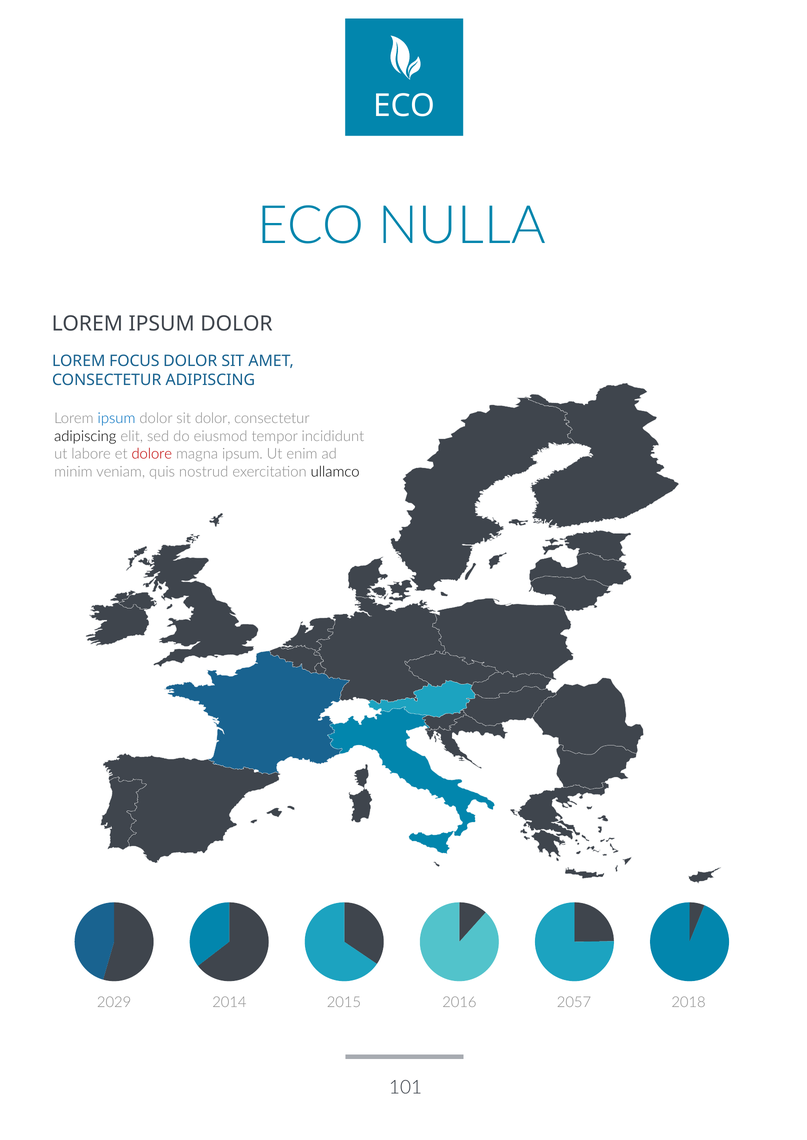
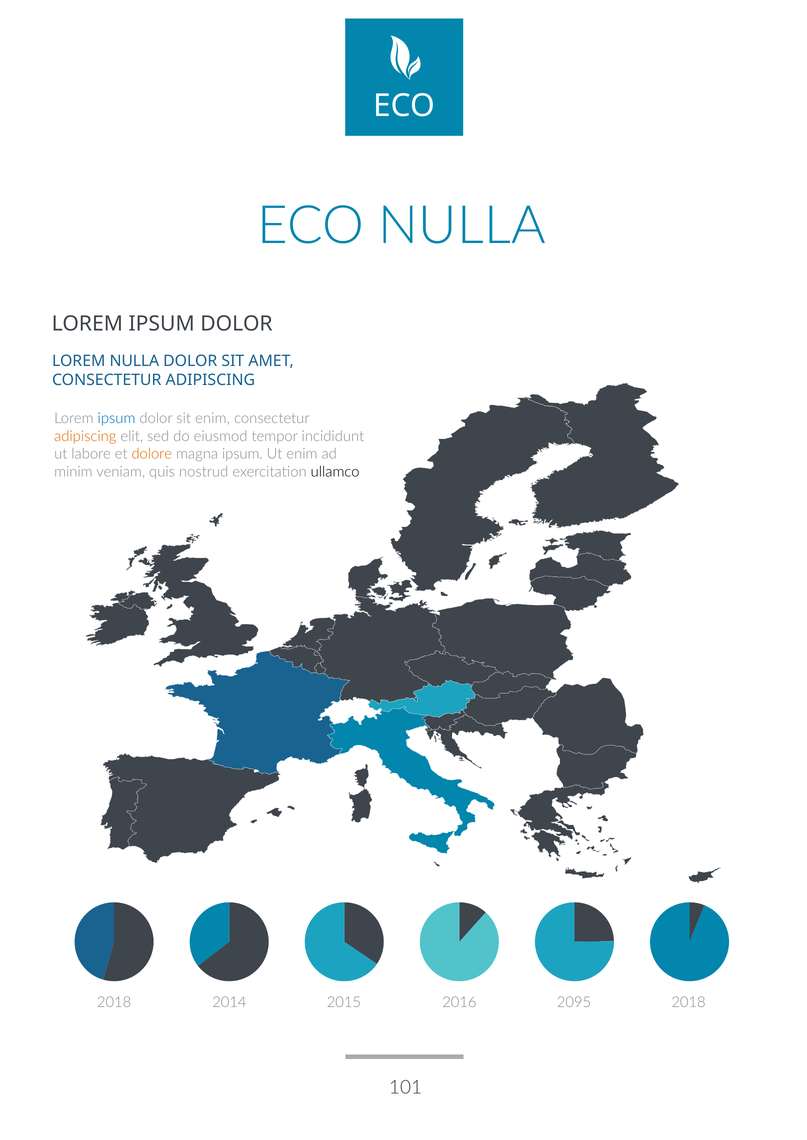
LOREM FOCUS: FOCUS -> NULLA
sit dolor: dolor -> enim
adipiscing at (85, 437) colour: black -> orange
dolore colour: red -> orange
2029 at (114, 1003): 2029 -> 2018
2057: 2057 -> 2095
